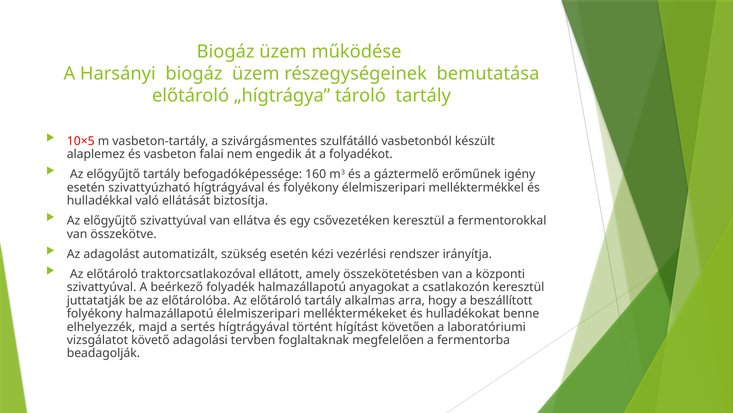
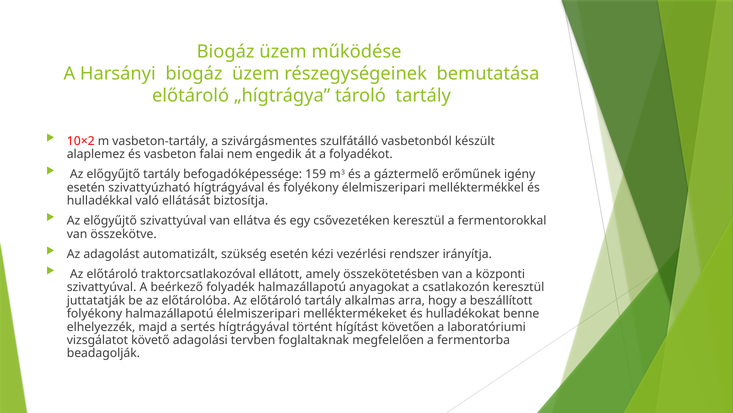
10×5: 10×5 -> 10×2
160: 160 -> 159
